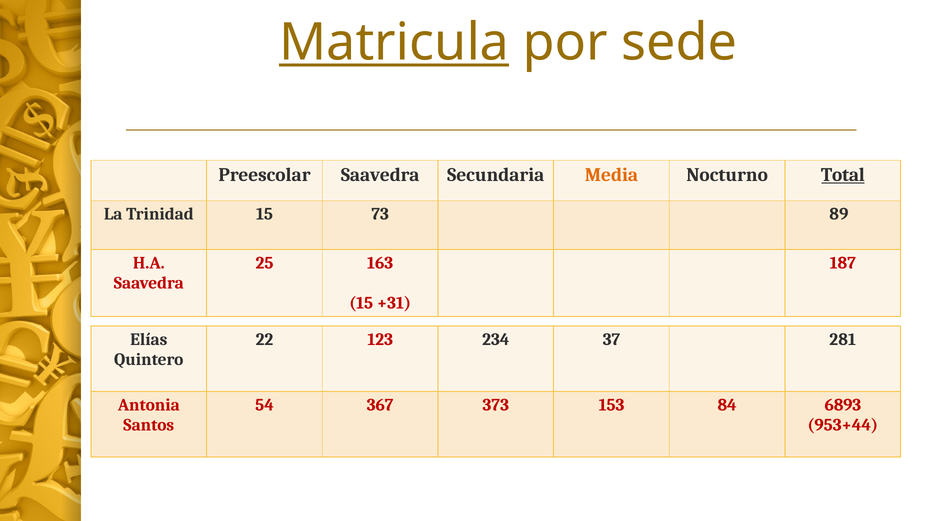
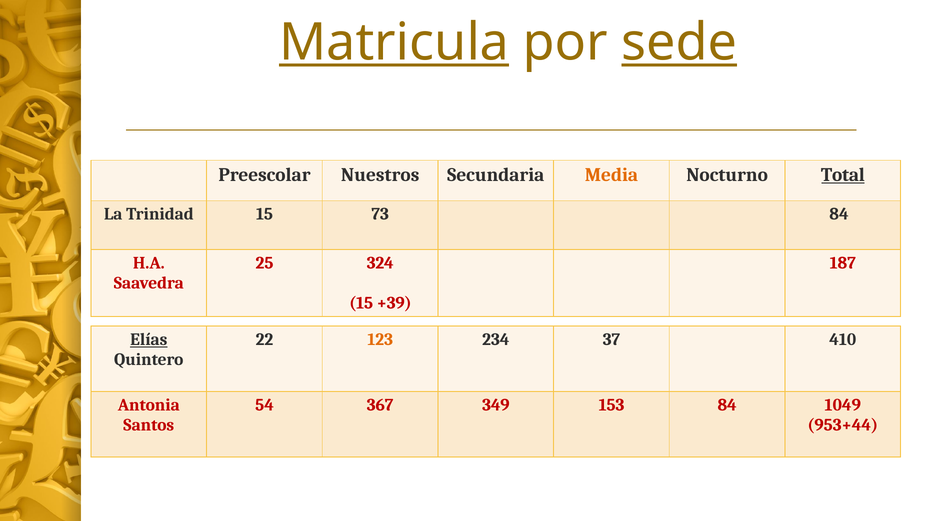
sede underline: none -> present
Preescolar Saavedra: Saavedra -> Nuestros
73 89: 89 -> 84
163: 163 -> 324
+31: +31 -> +39
Elías underline: none -> present
123 colour: red -> orange
281: 281 -> 410
373: 373 -> 349
6893: 6893 -> 1049
